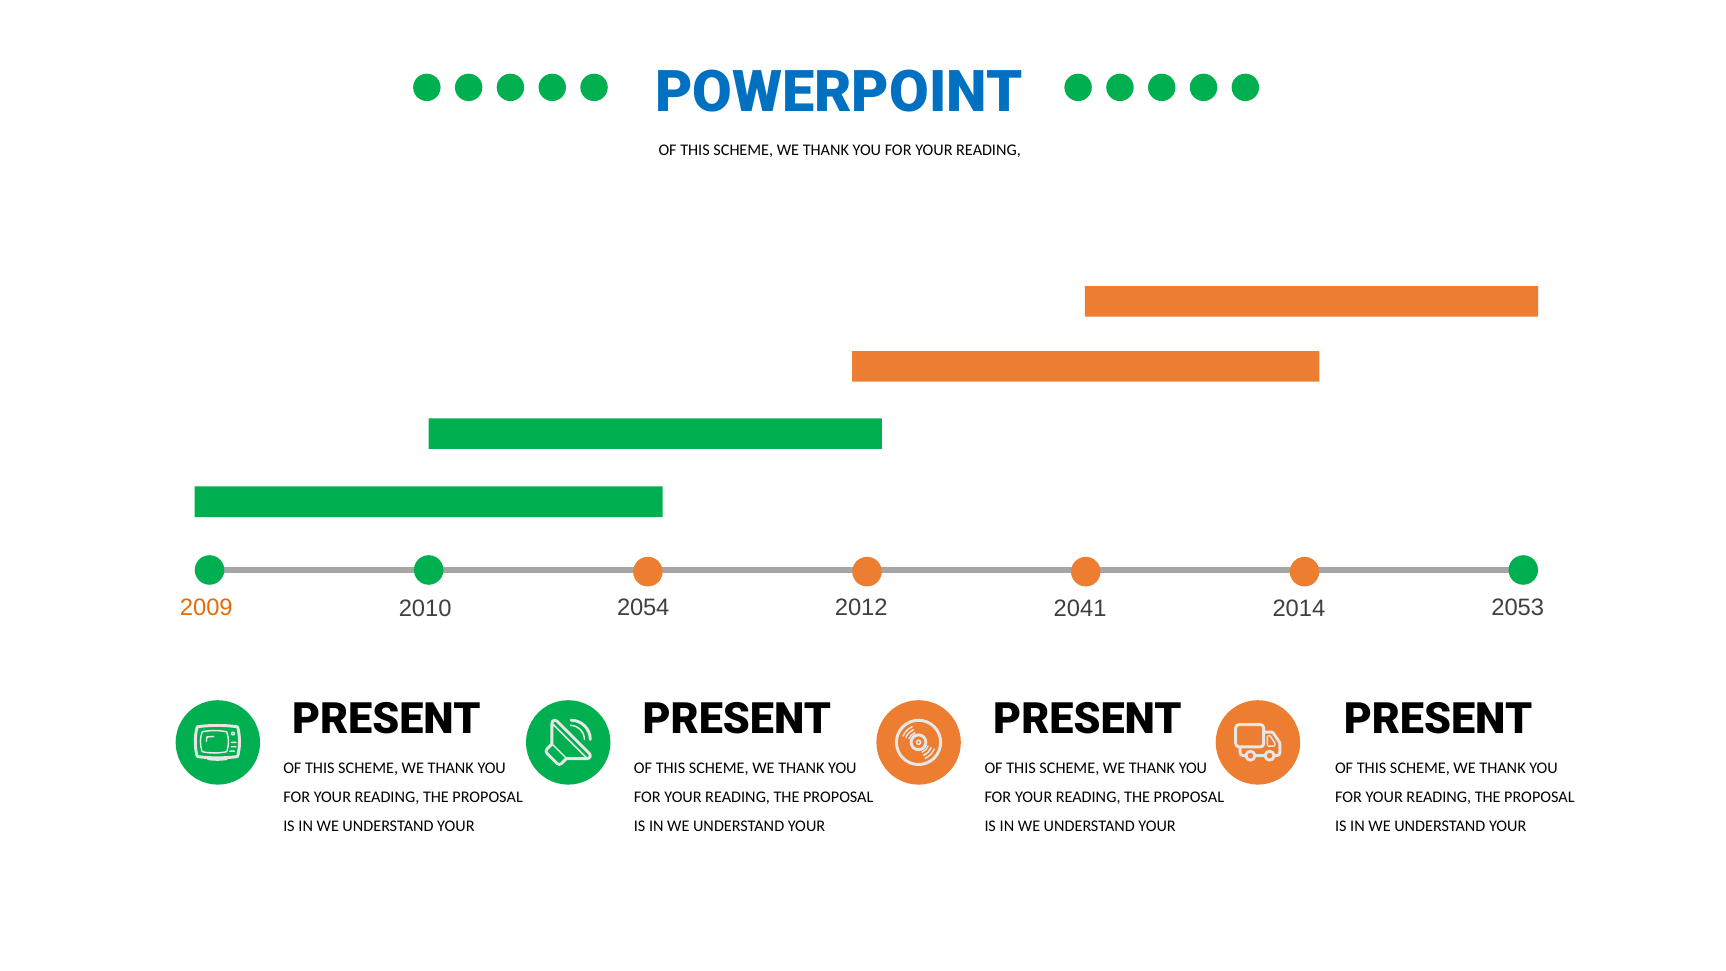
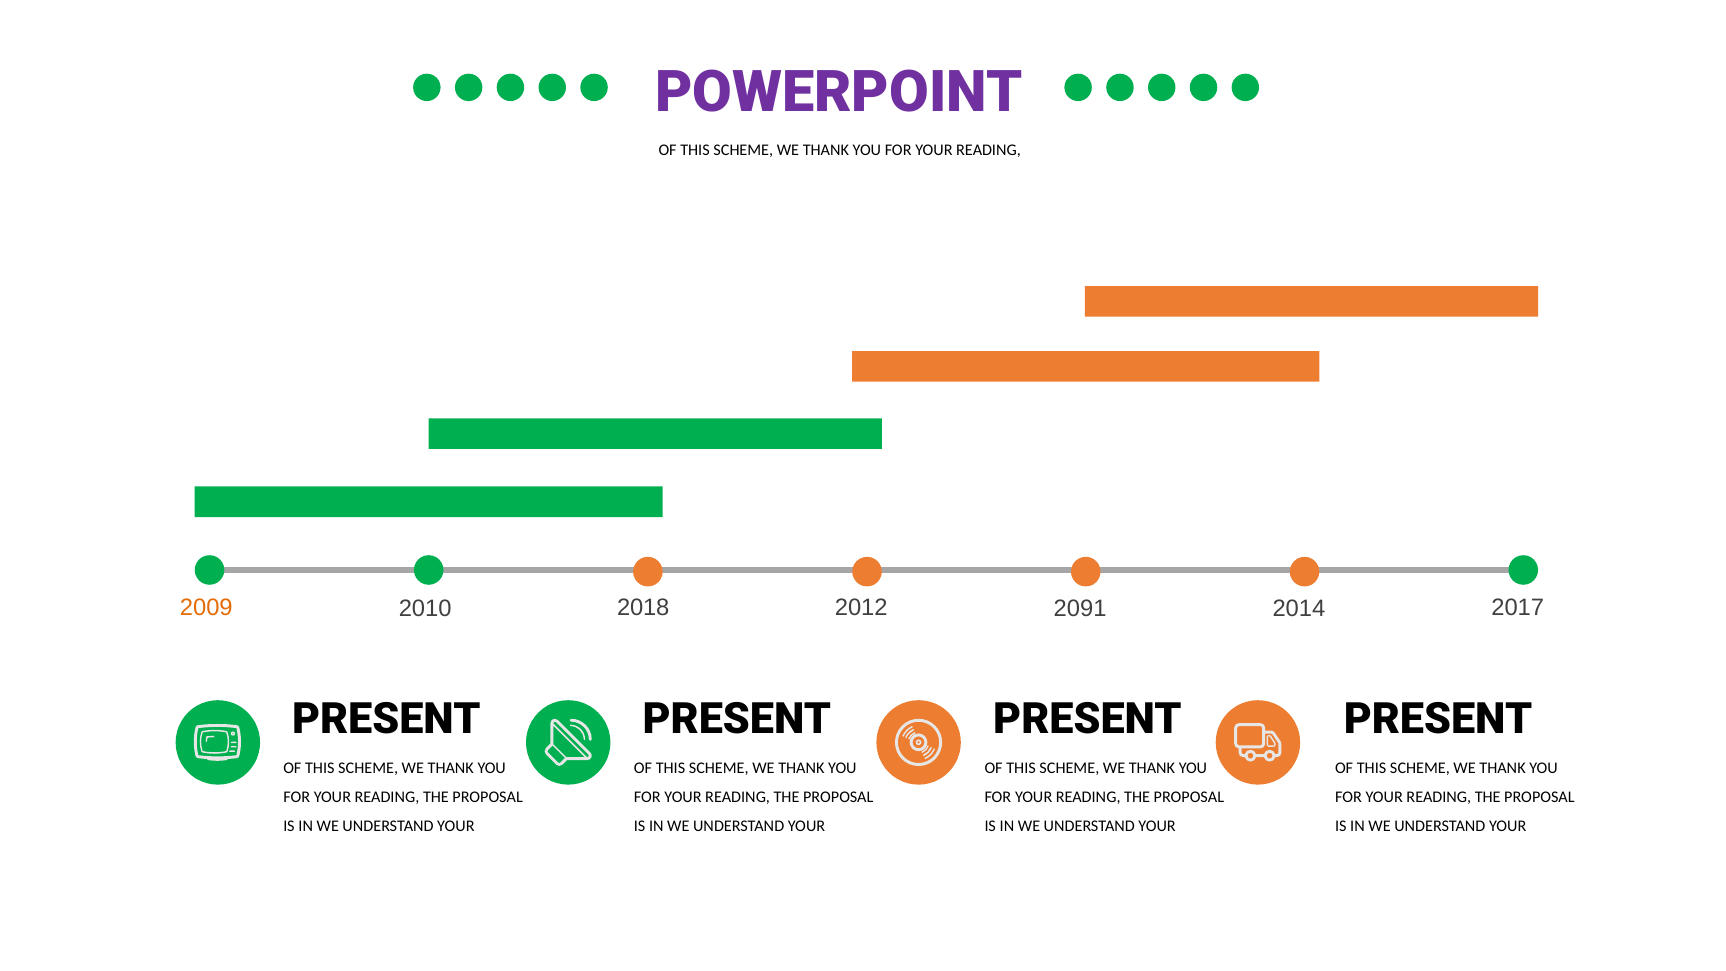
POWERPOINT colour: blue -> purple
2054: 2054 -> 2018
2053: 2053 -> 2017
2041: 2041 -> 2091
